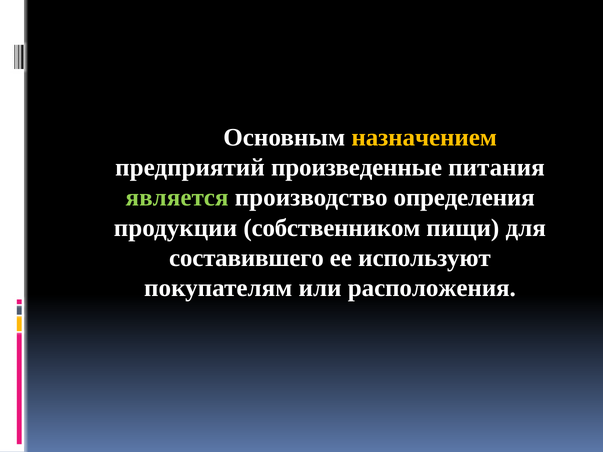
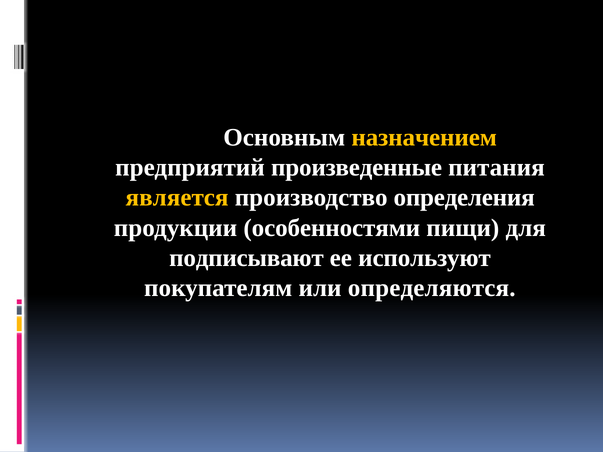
является colour: light green -> yellow
собственником: собственником -> особенностями
составившего: составившего -> подписывают
расположения: расположения -> определяются
